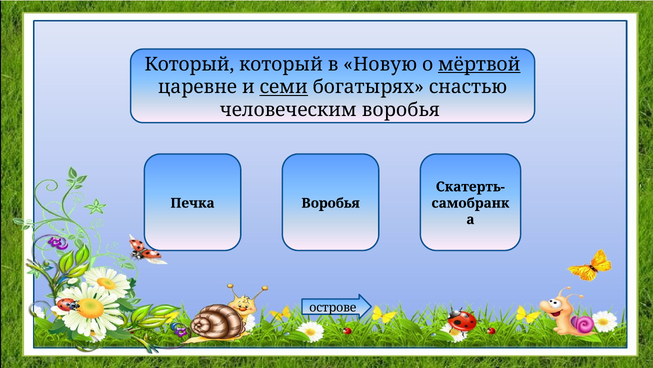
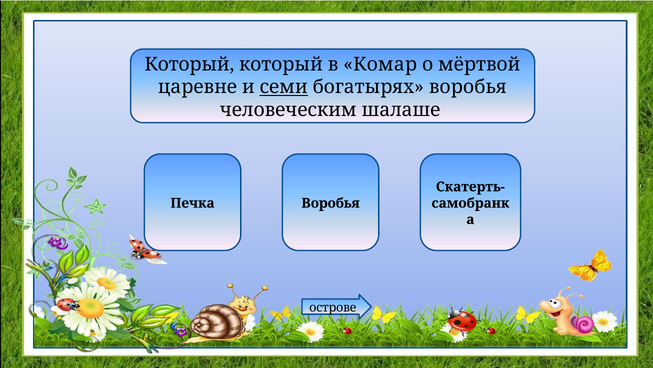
Новую: Новую -> Комар
мёртвой underline: present -> none
богатырях снастью: снастью -> воробья
человеческим воробья: воробья -> шалаше
